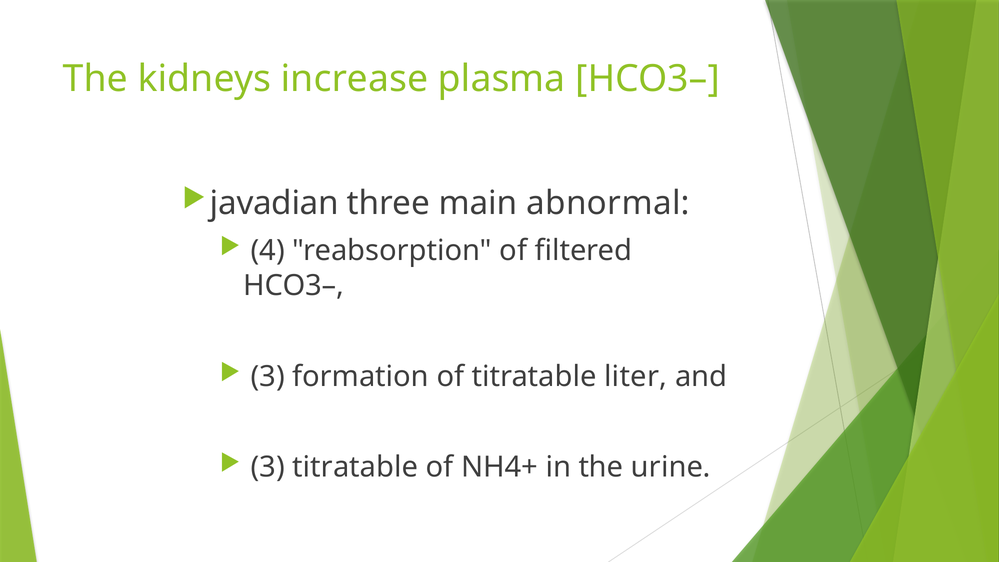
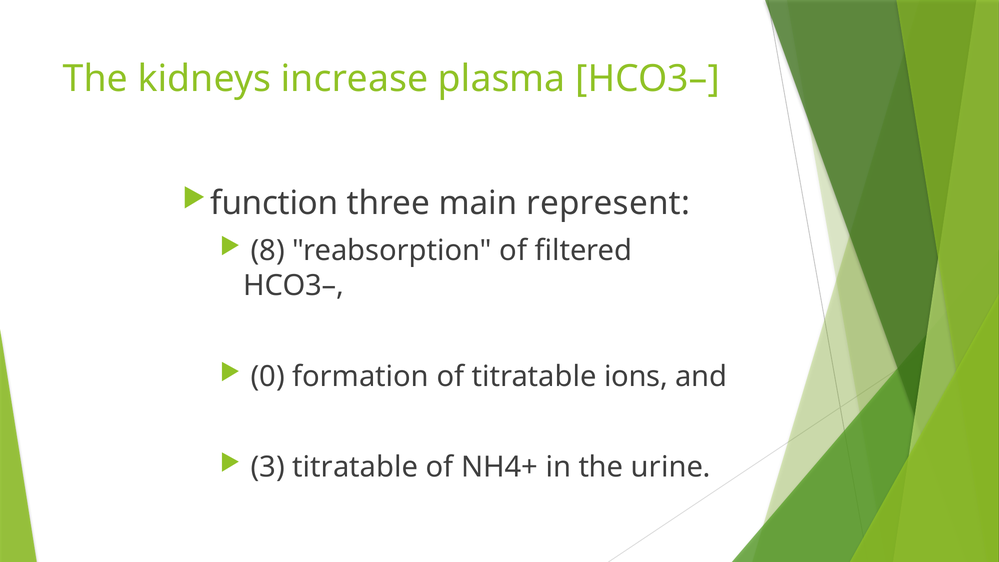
javadian: javadian -> function
abnormal: abnormal -> represent
4: 4 -> 8
3 at (268, 376): 3 -> 0
liter: liter -> ions
